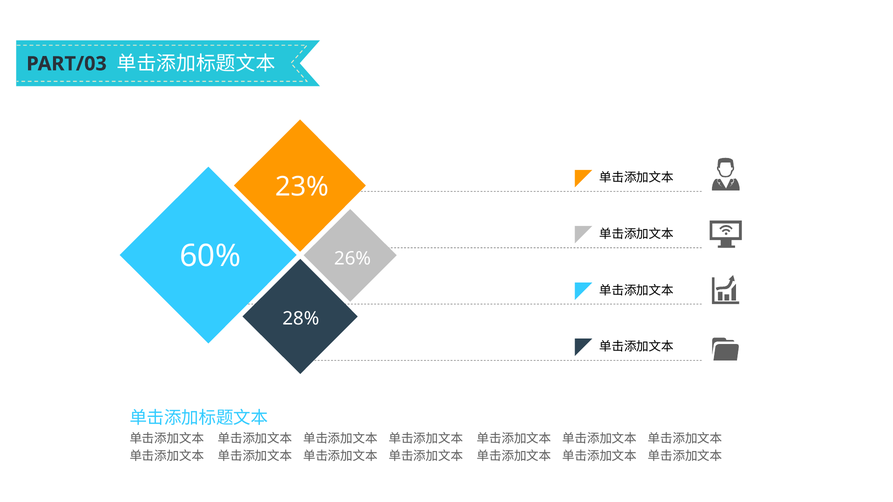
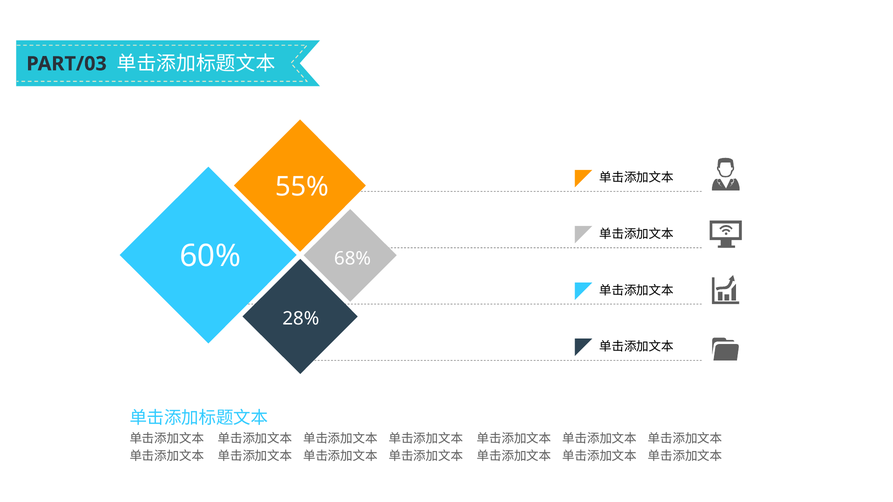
23%: 23% -> 55%
26%: 26% -> 68%
